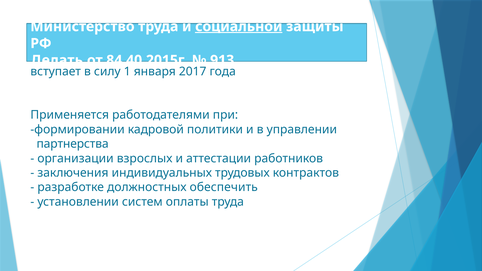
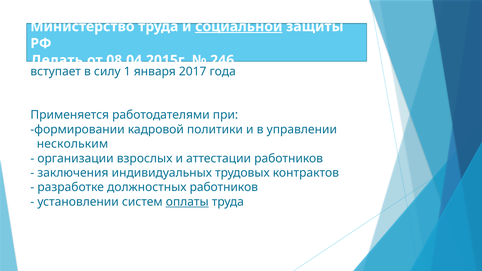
84.40.2015г: 84.40.2015г -> 08.04.2015г
913: 913 -> 246
партнерства: партнерства -> нескольким
должностных обеспечить: обеспечить -> работников
оплаты underline: none -> present
